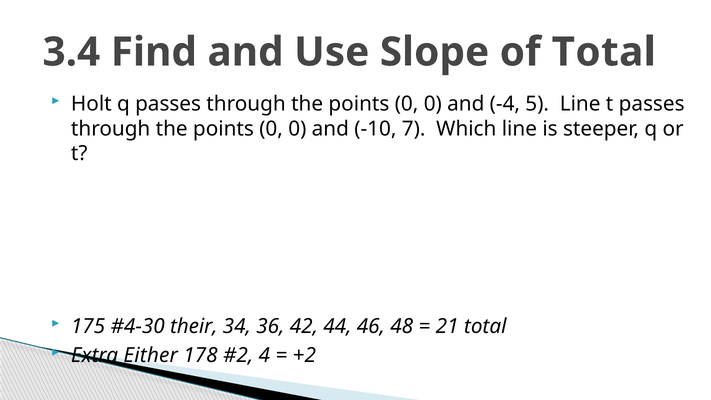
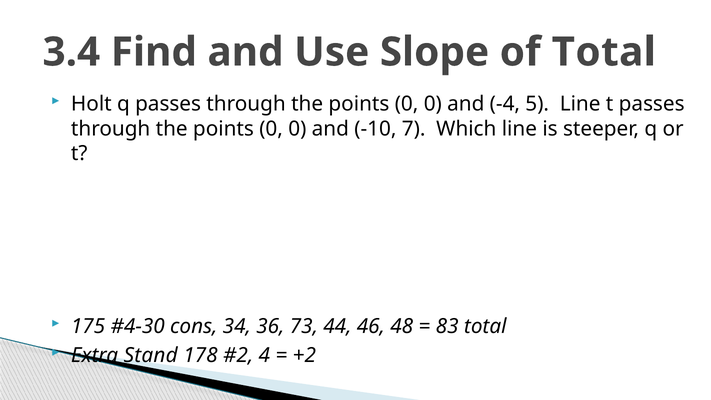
their: their -> cons
42: 42 -> 73
21: 21 -> 83
Either: Either -> Stand
